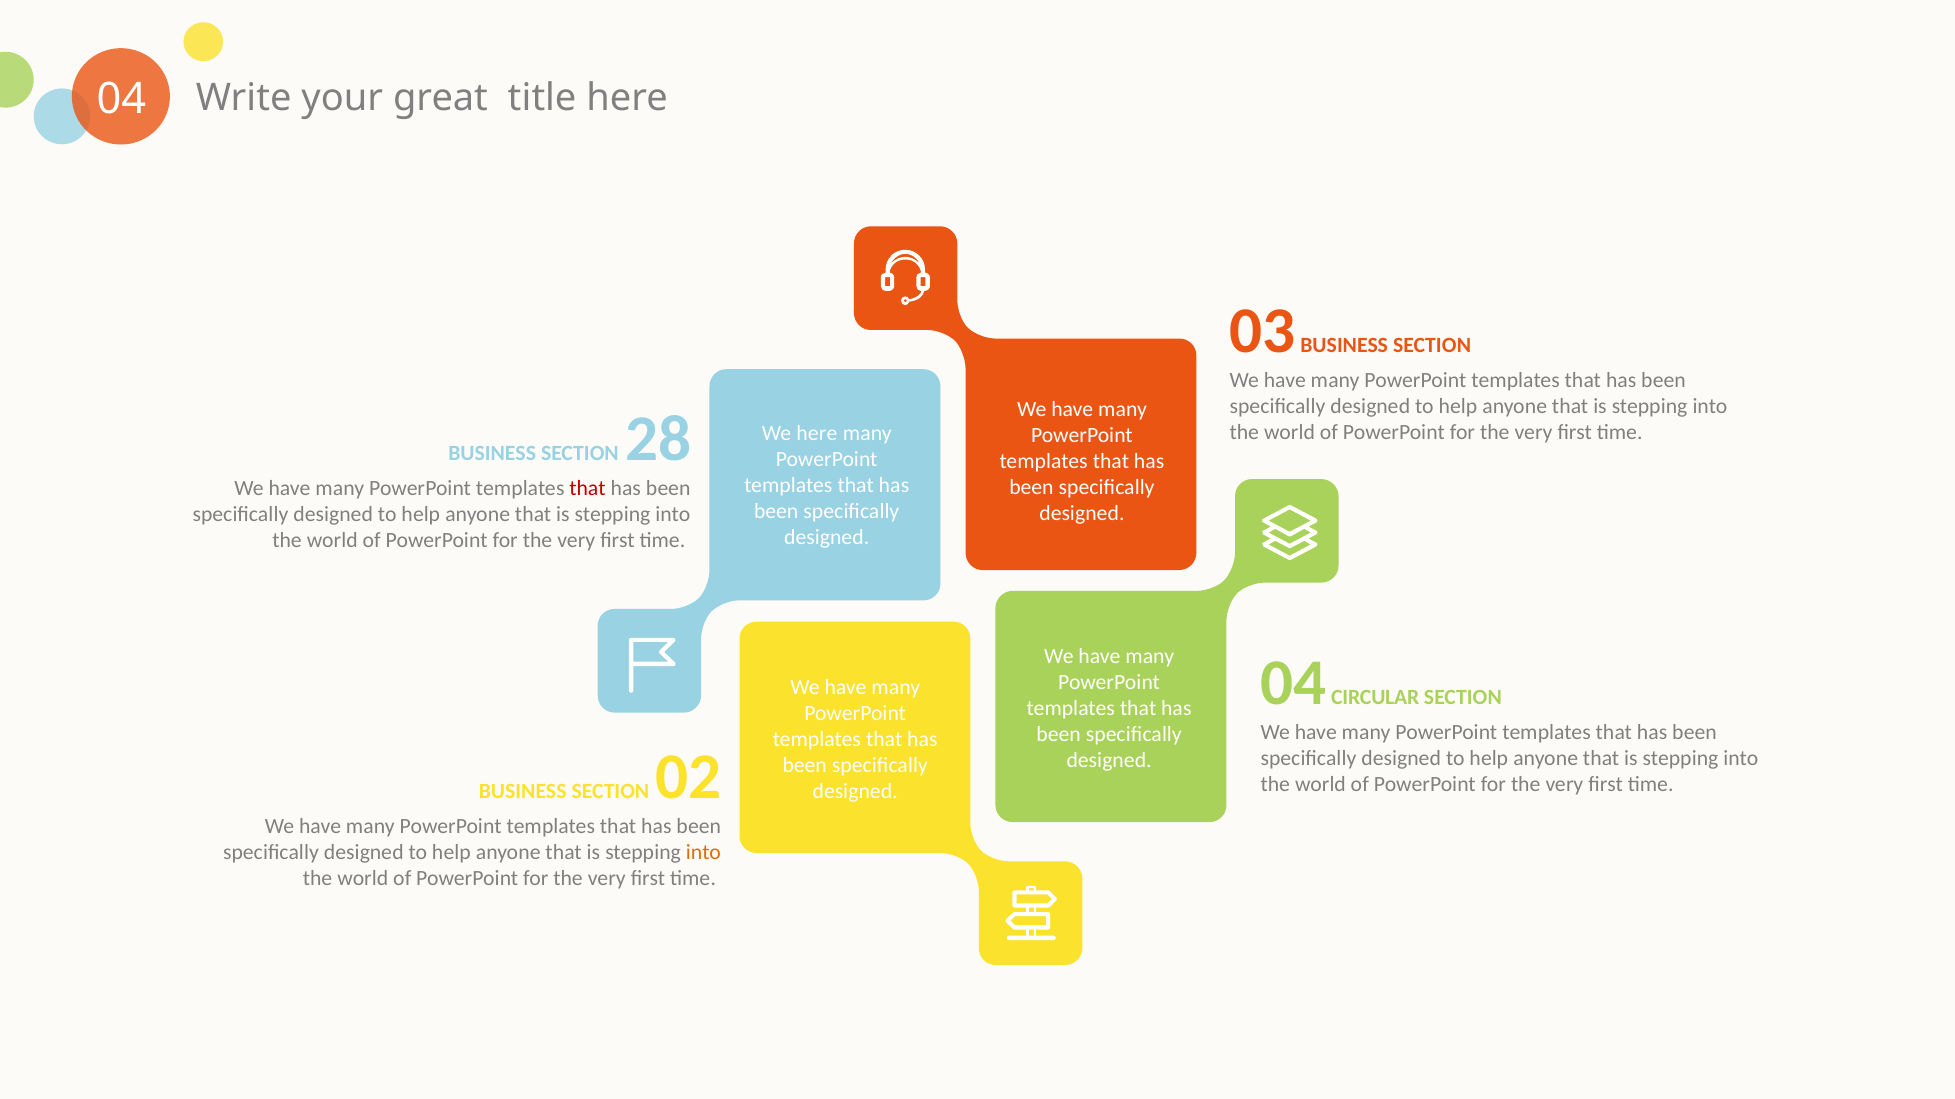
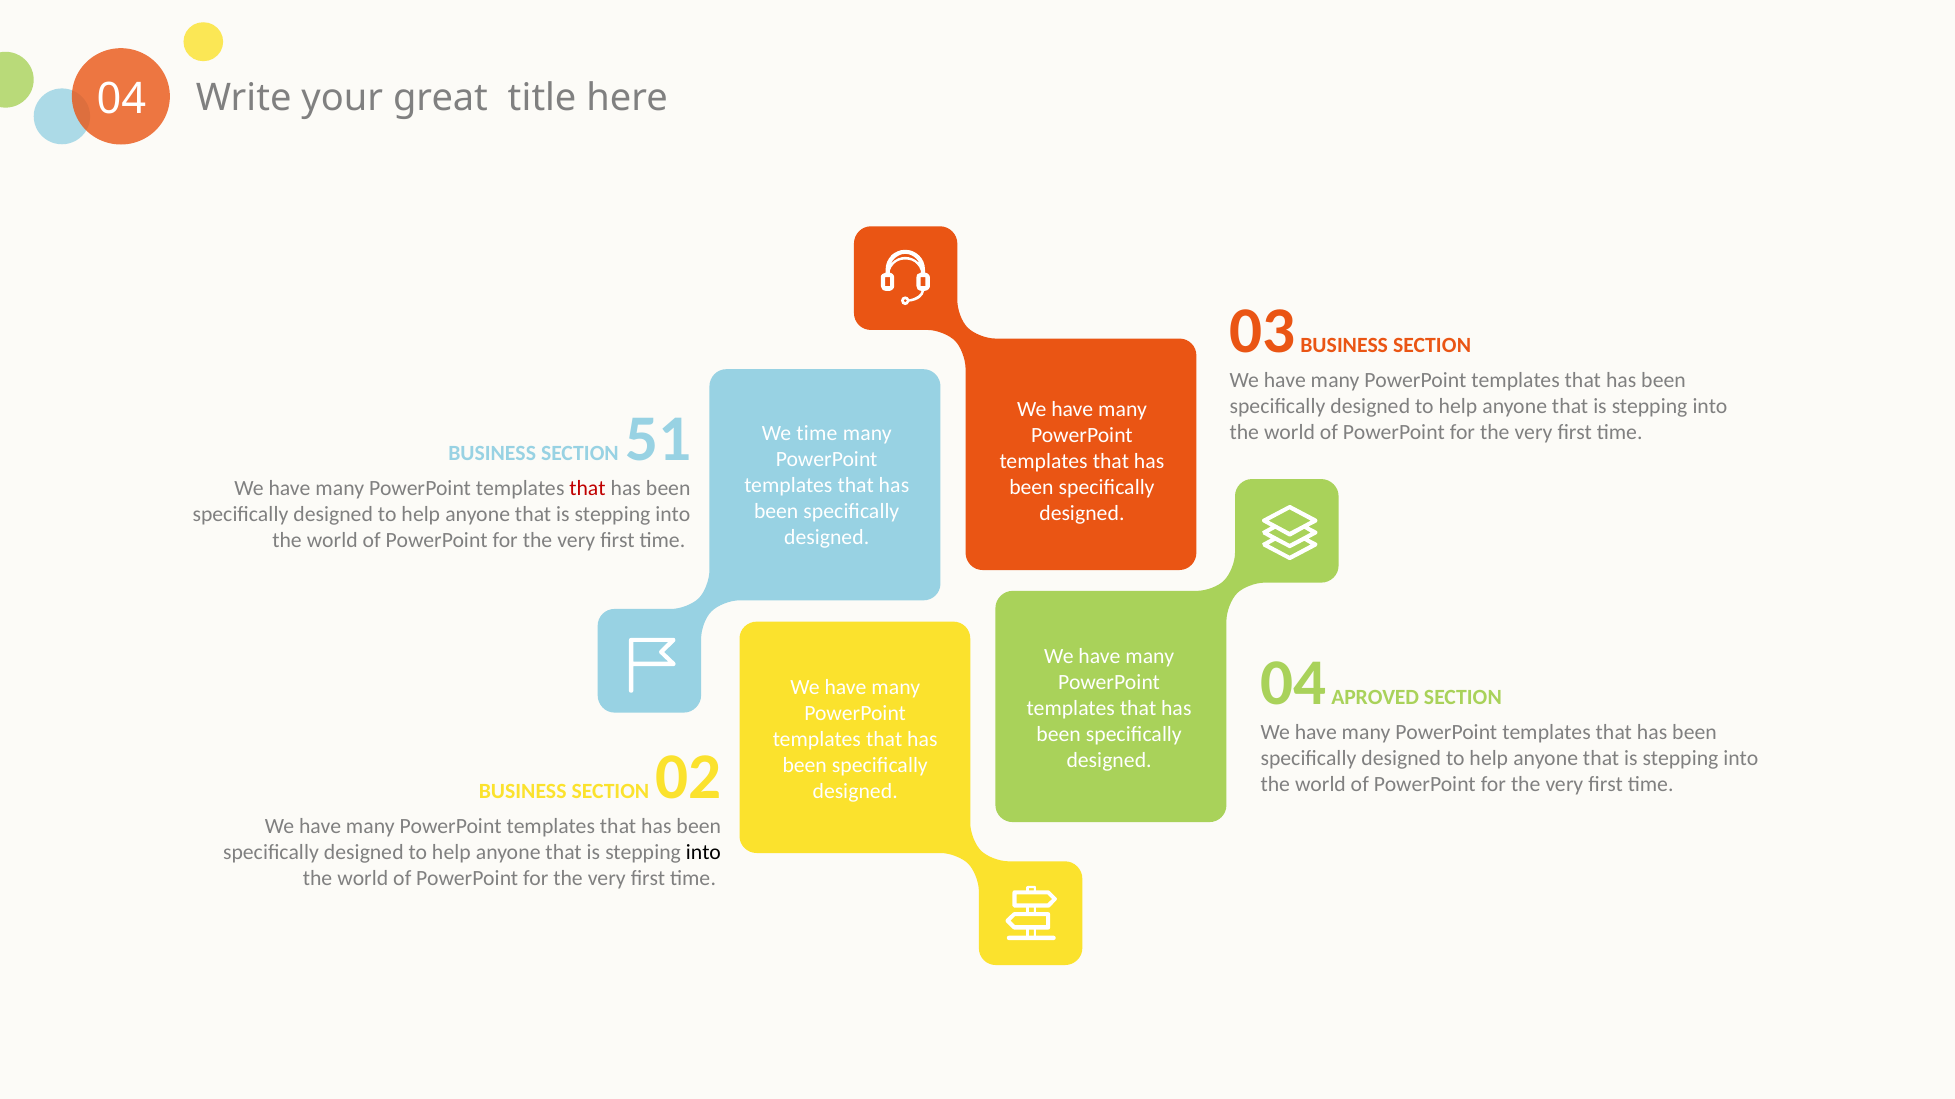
We here: here -> time
28: 28 -> 51
CIRCULAR: CIRCULAR -> APROVED
into at (703, 853) colour: orange -> black
